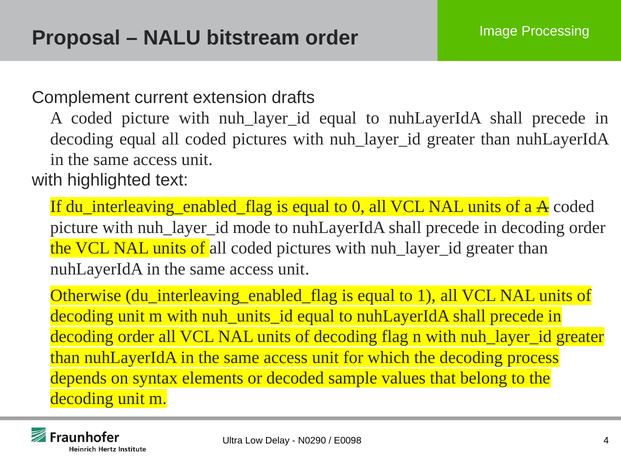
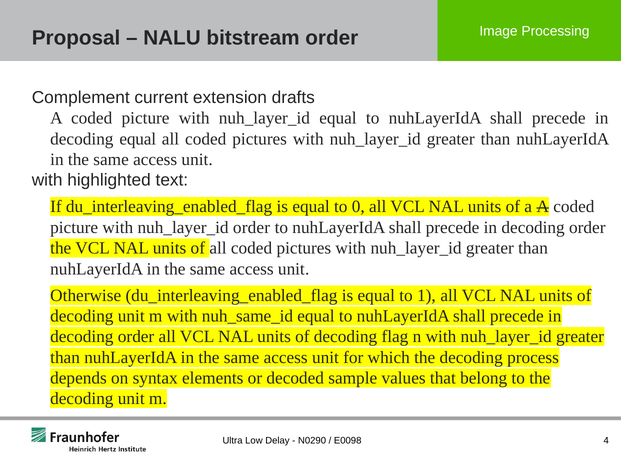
nuh_layer_id mode: mode -> order
nuh_units_id: nuh_units_id -> nuh_same_id
